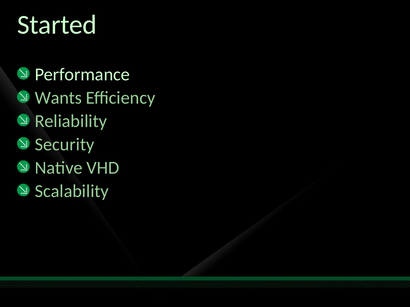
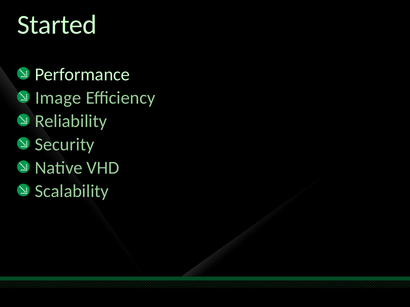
Wants: Wants -> Image
